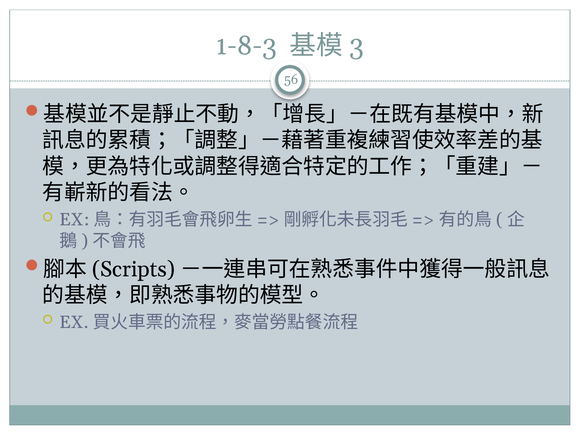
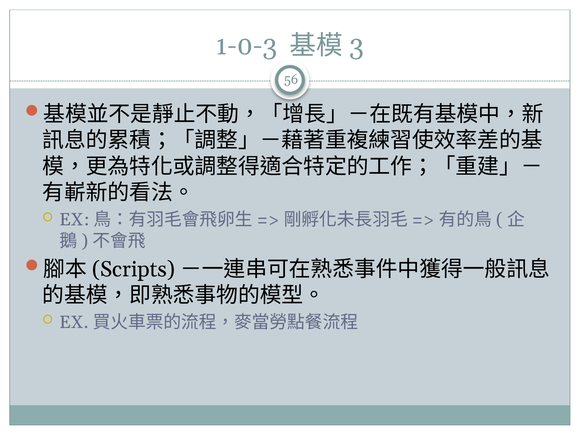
1-8-3: 1-8-3 -> 1-0-3
